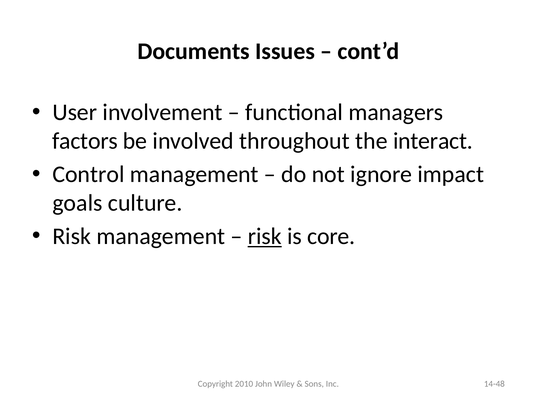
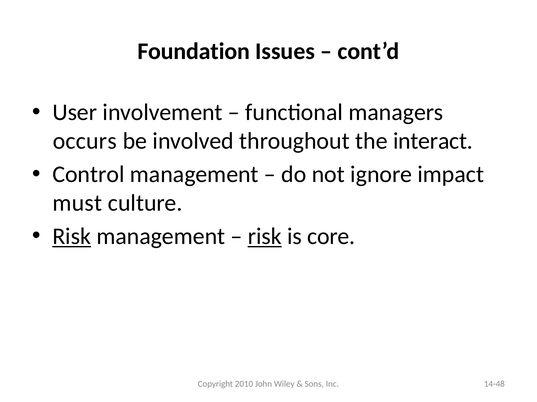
Documents: Documents -> Foundation
factors: factors -> occurs
goals: goals -> must
Risk at (72, 237) underline: none -> present
